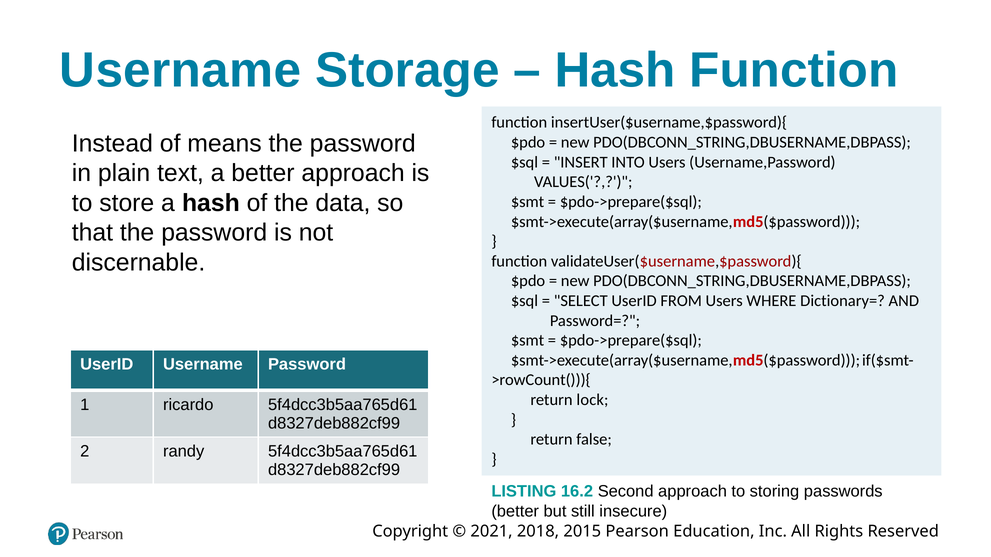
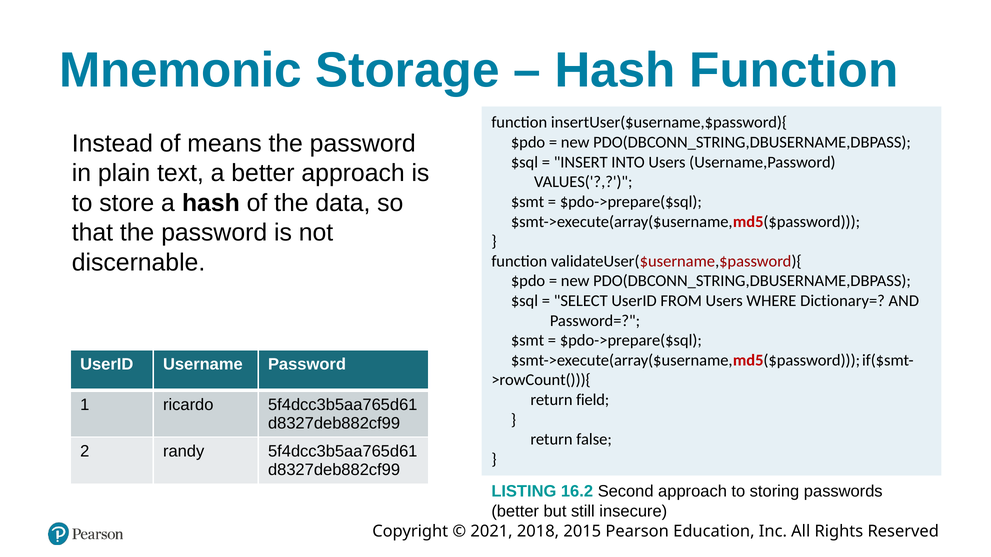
Username at (180, 70): Username -> Mnemonic
lock: lock -> field
